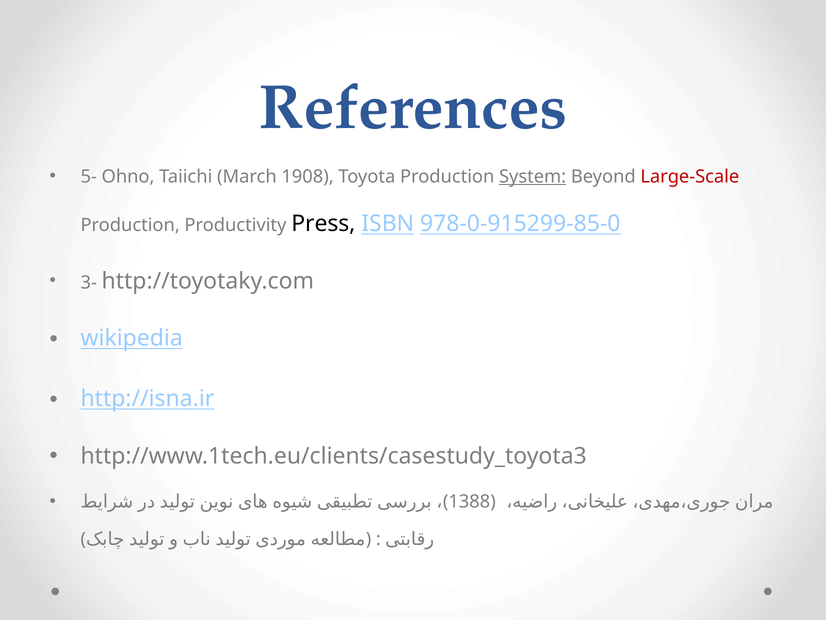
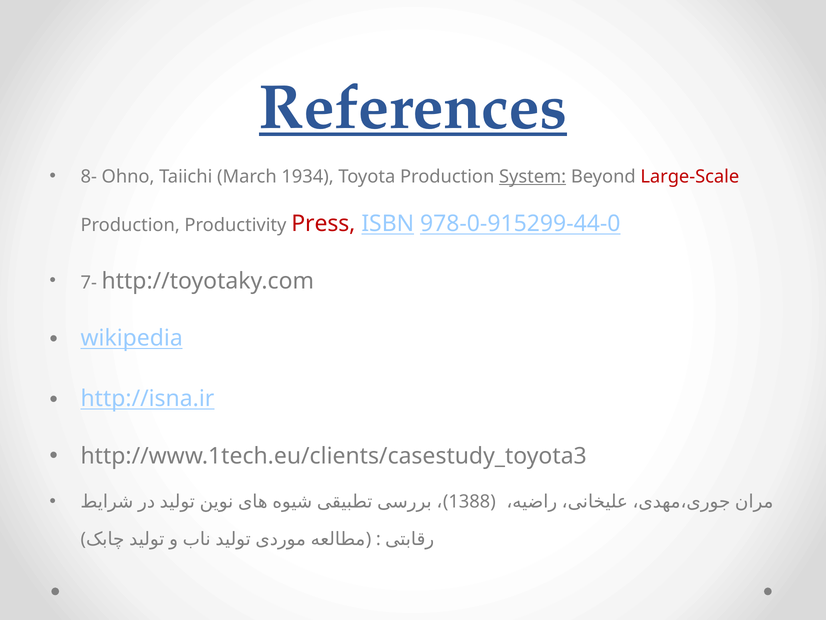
References underline: none -> present
5-: 5- -> 8-
1908: 1908 -> 1934
Press colour: black -> red
978-0-915299-85-0: 978-0-915299-85-0 -> 978-0-915299-44-0
3-: 3- -> 7-
